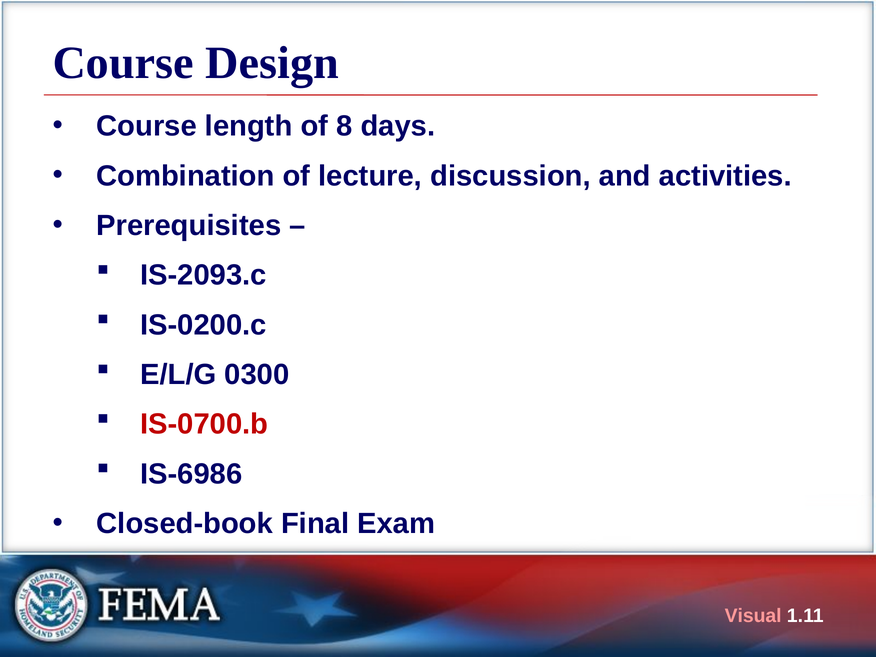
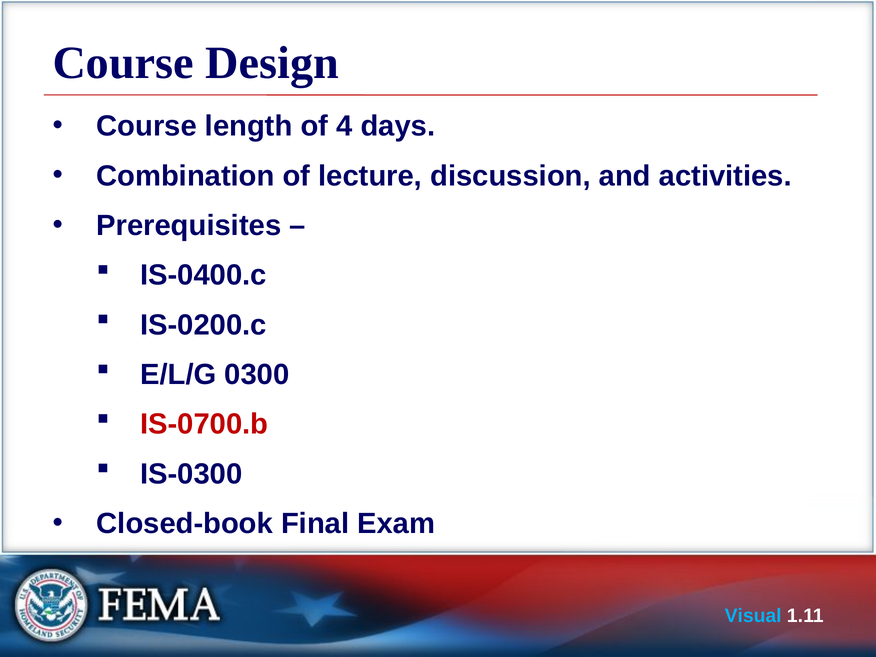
8: 8 -> 4
IS-2093.c: IS-2093.c -> IS-0400.c
IS-6986: IS-6986 -> IS-0300
Visual colour: pink -> light blue
